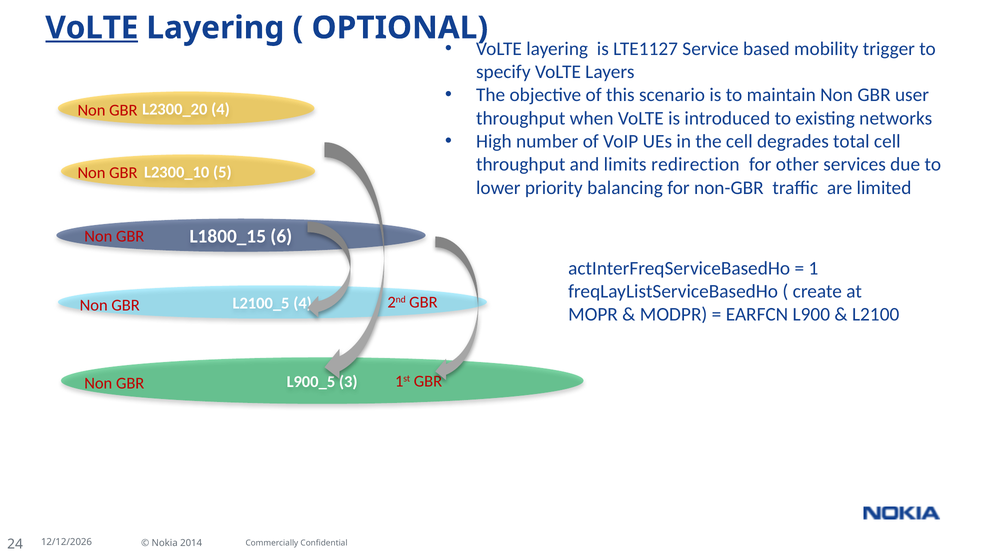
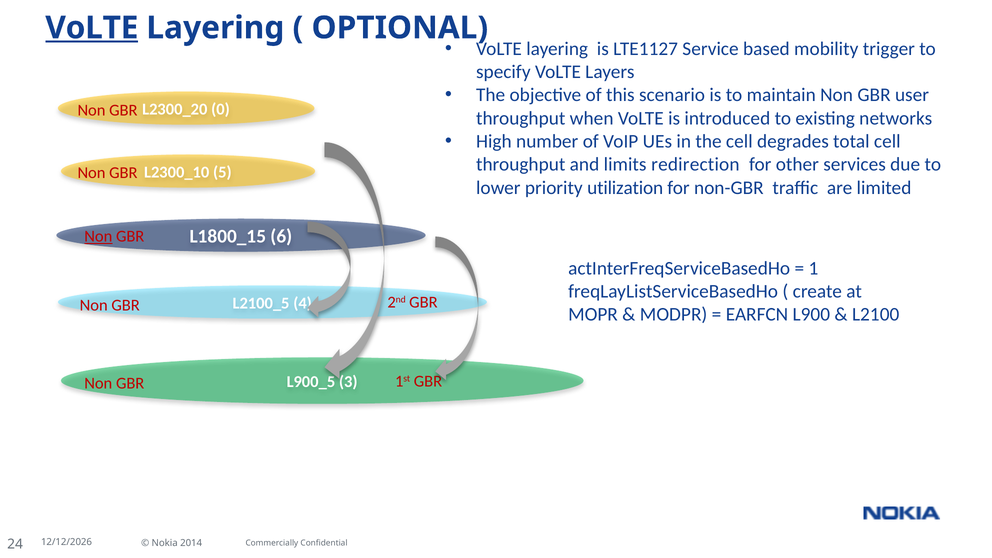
L2300_20 4: 4 -> 0
balancing: balancing -> utilization
Non at (98, 236) underline: none -> present
